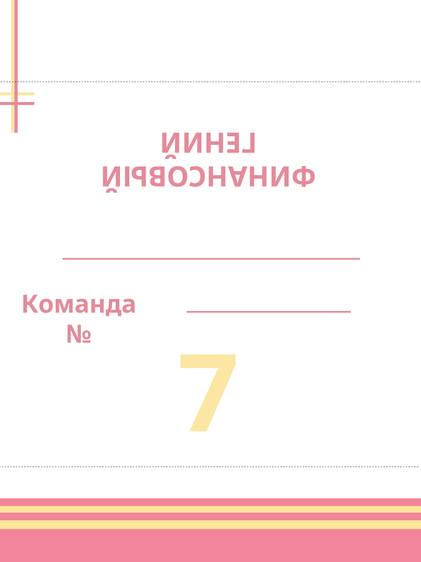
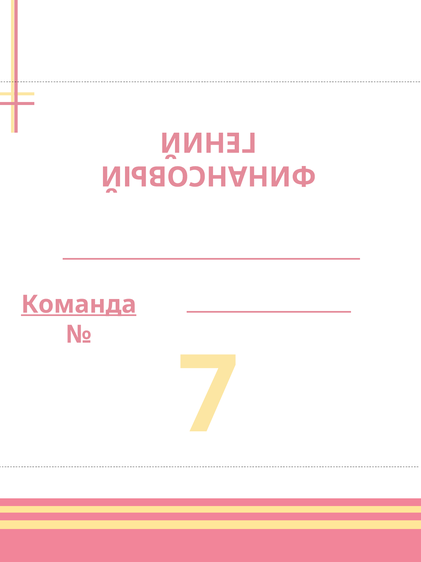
Команда underline: none -> present
